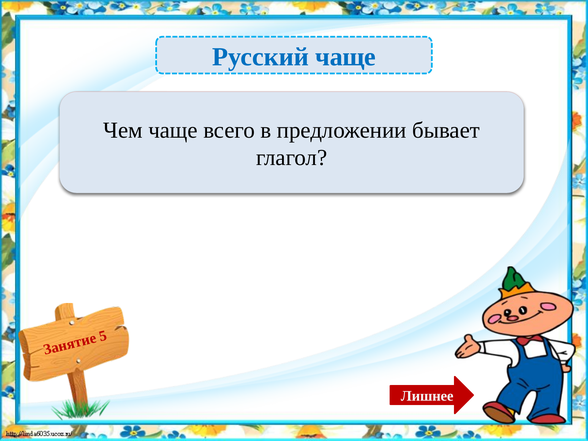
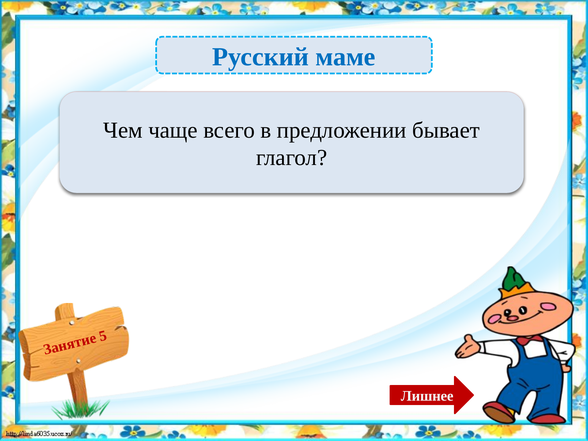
Русский чаще: чаще -> маме
